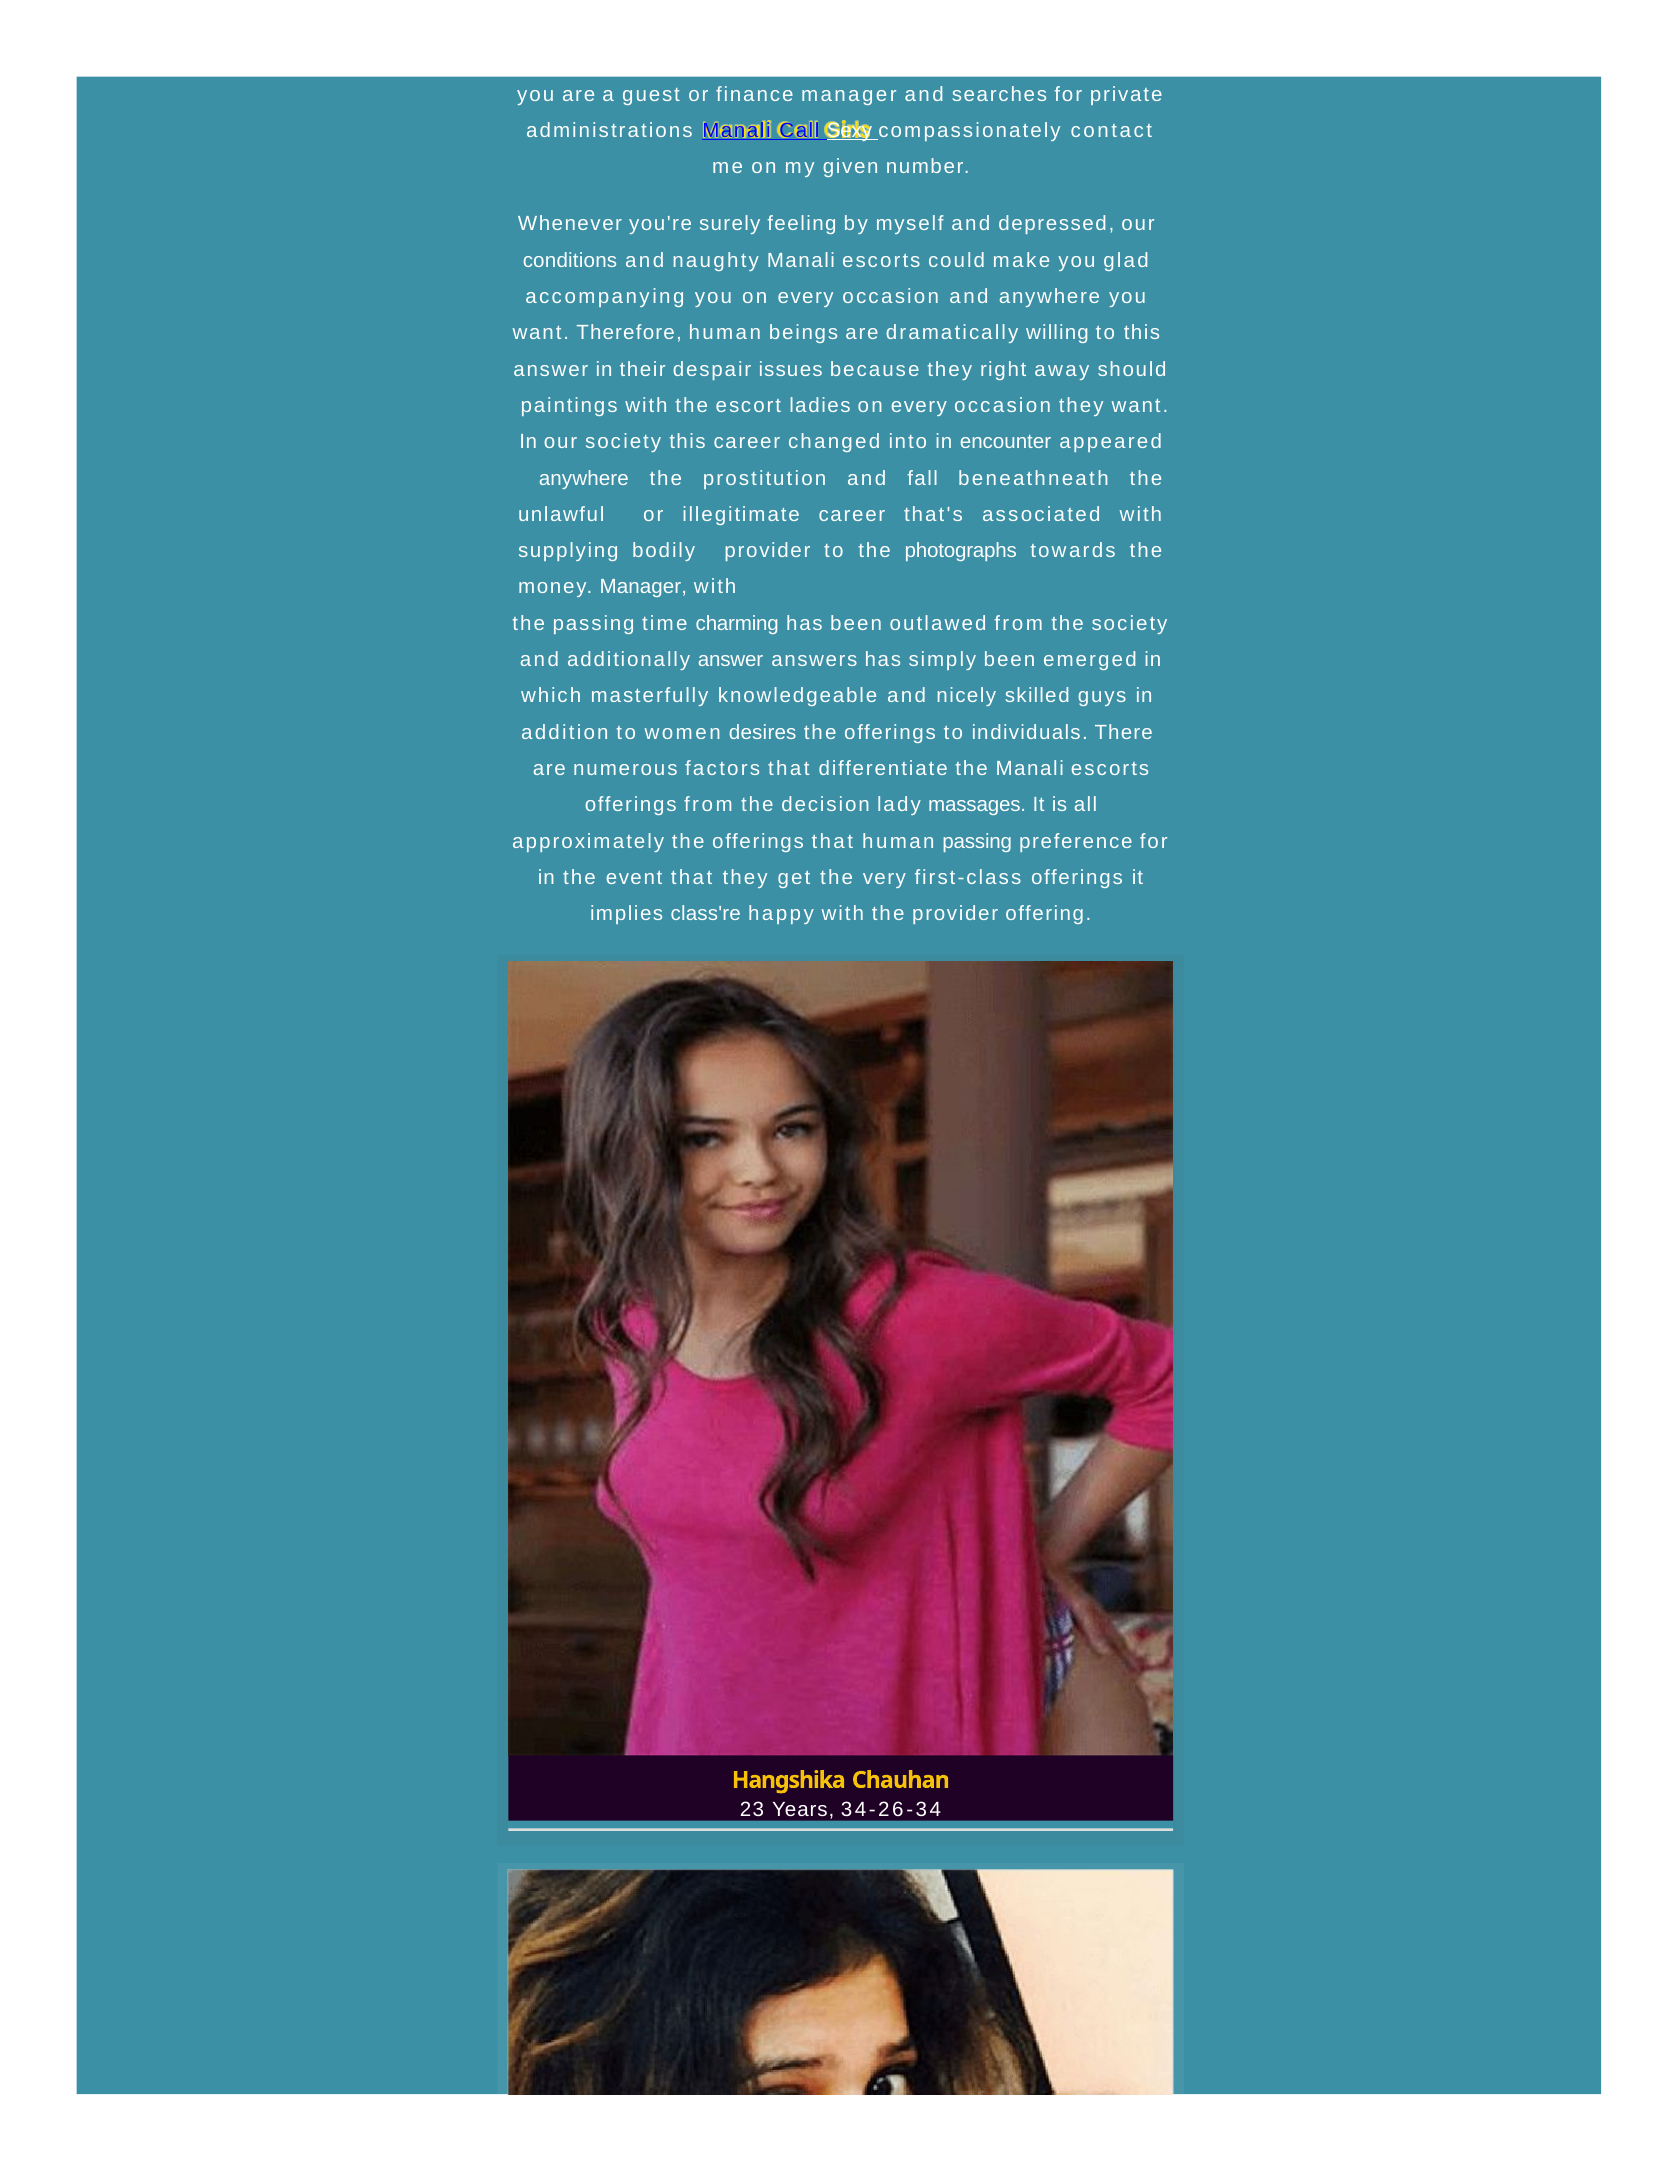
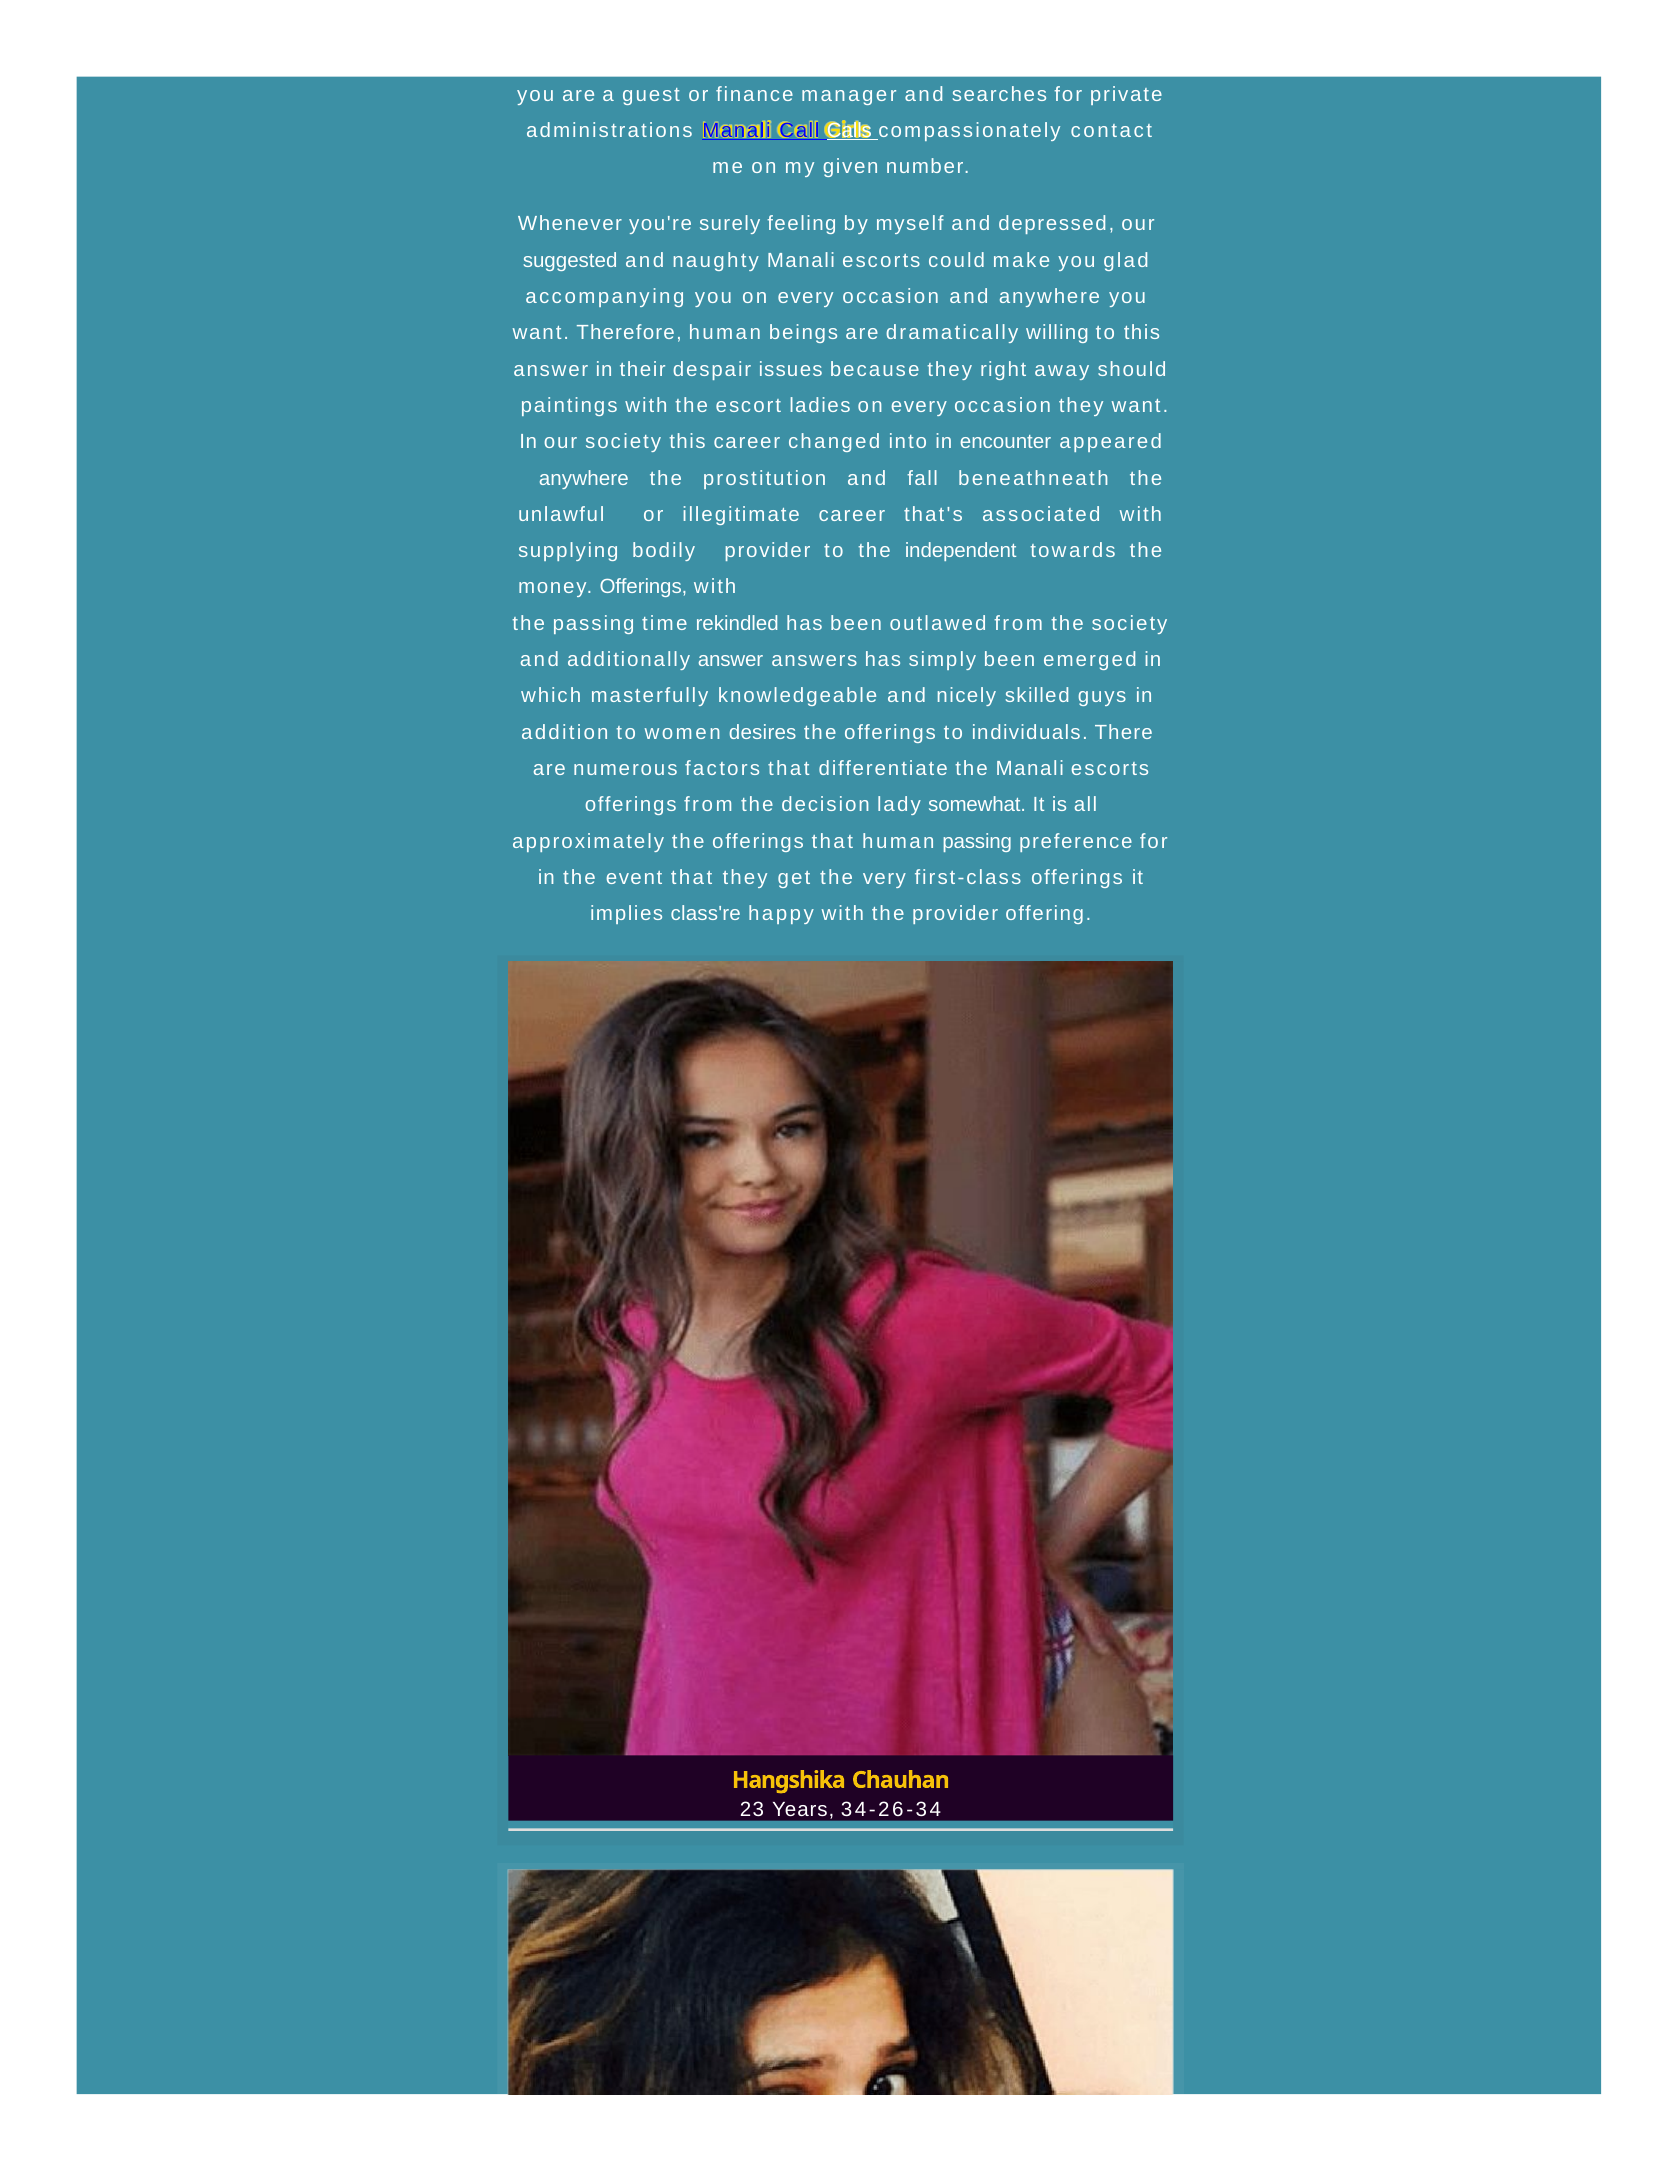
Sexy: Sexy -> Calls
conditions: conditions -> suggested
photographs: photographs -> independent
money Manager: Manager -> Offerings
charming: charming -> rekindled
massages: massages -> somewhat
